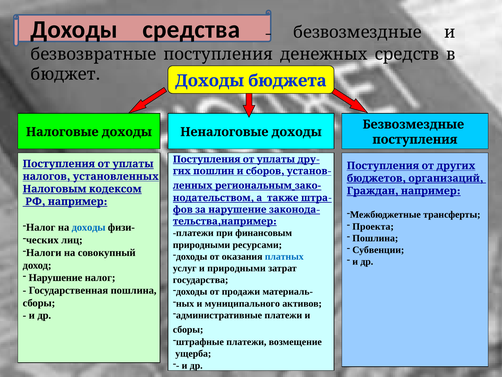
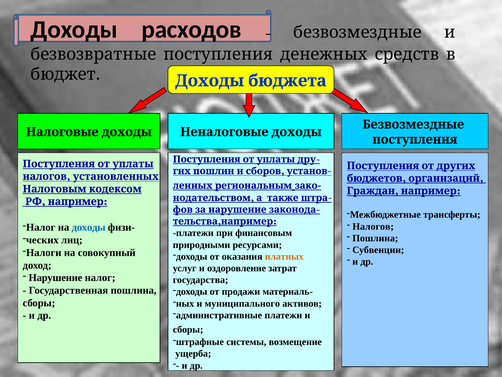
средства: средства -> расходов
Проекта at (373, 226): Проекта -> Налогов
платных colour: blue -> orange
и природными: природными -> оздоровление
штрафные платежи: платежи -> системы
